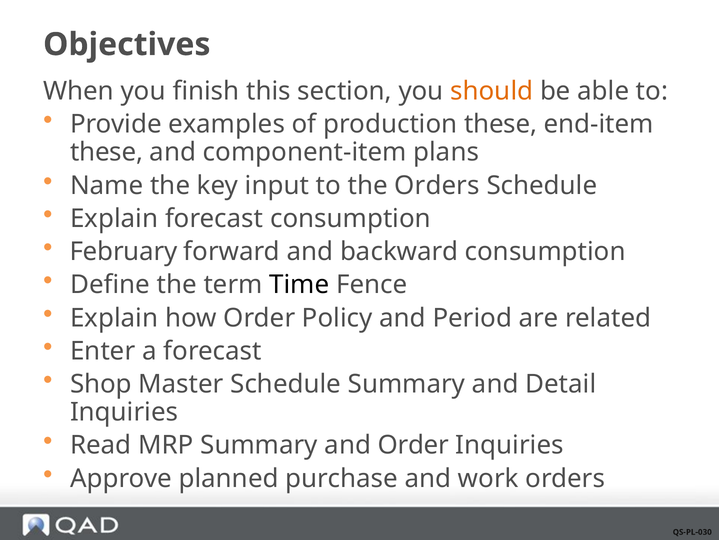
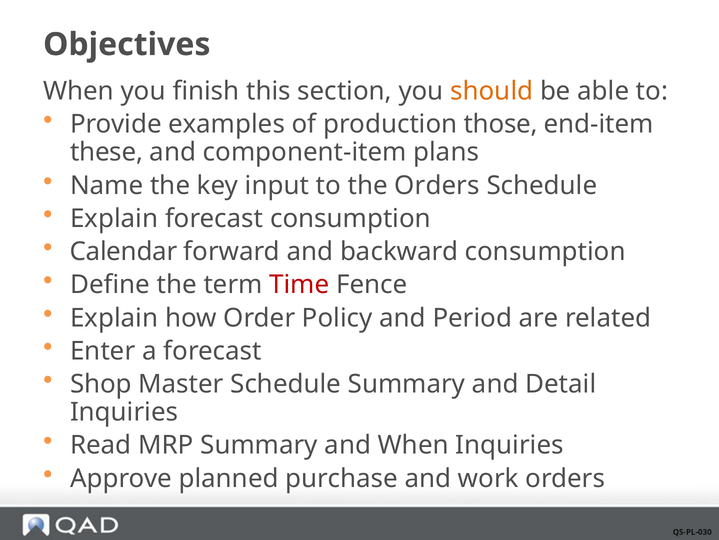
production these: these -> those
February: February -> Calendar
Time colour: black -> red
and Order: Order -> When
